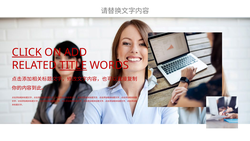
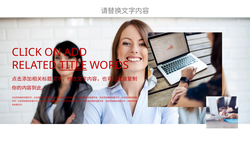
CLICK underline: present -> none
